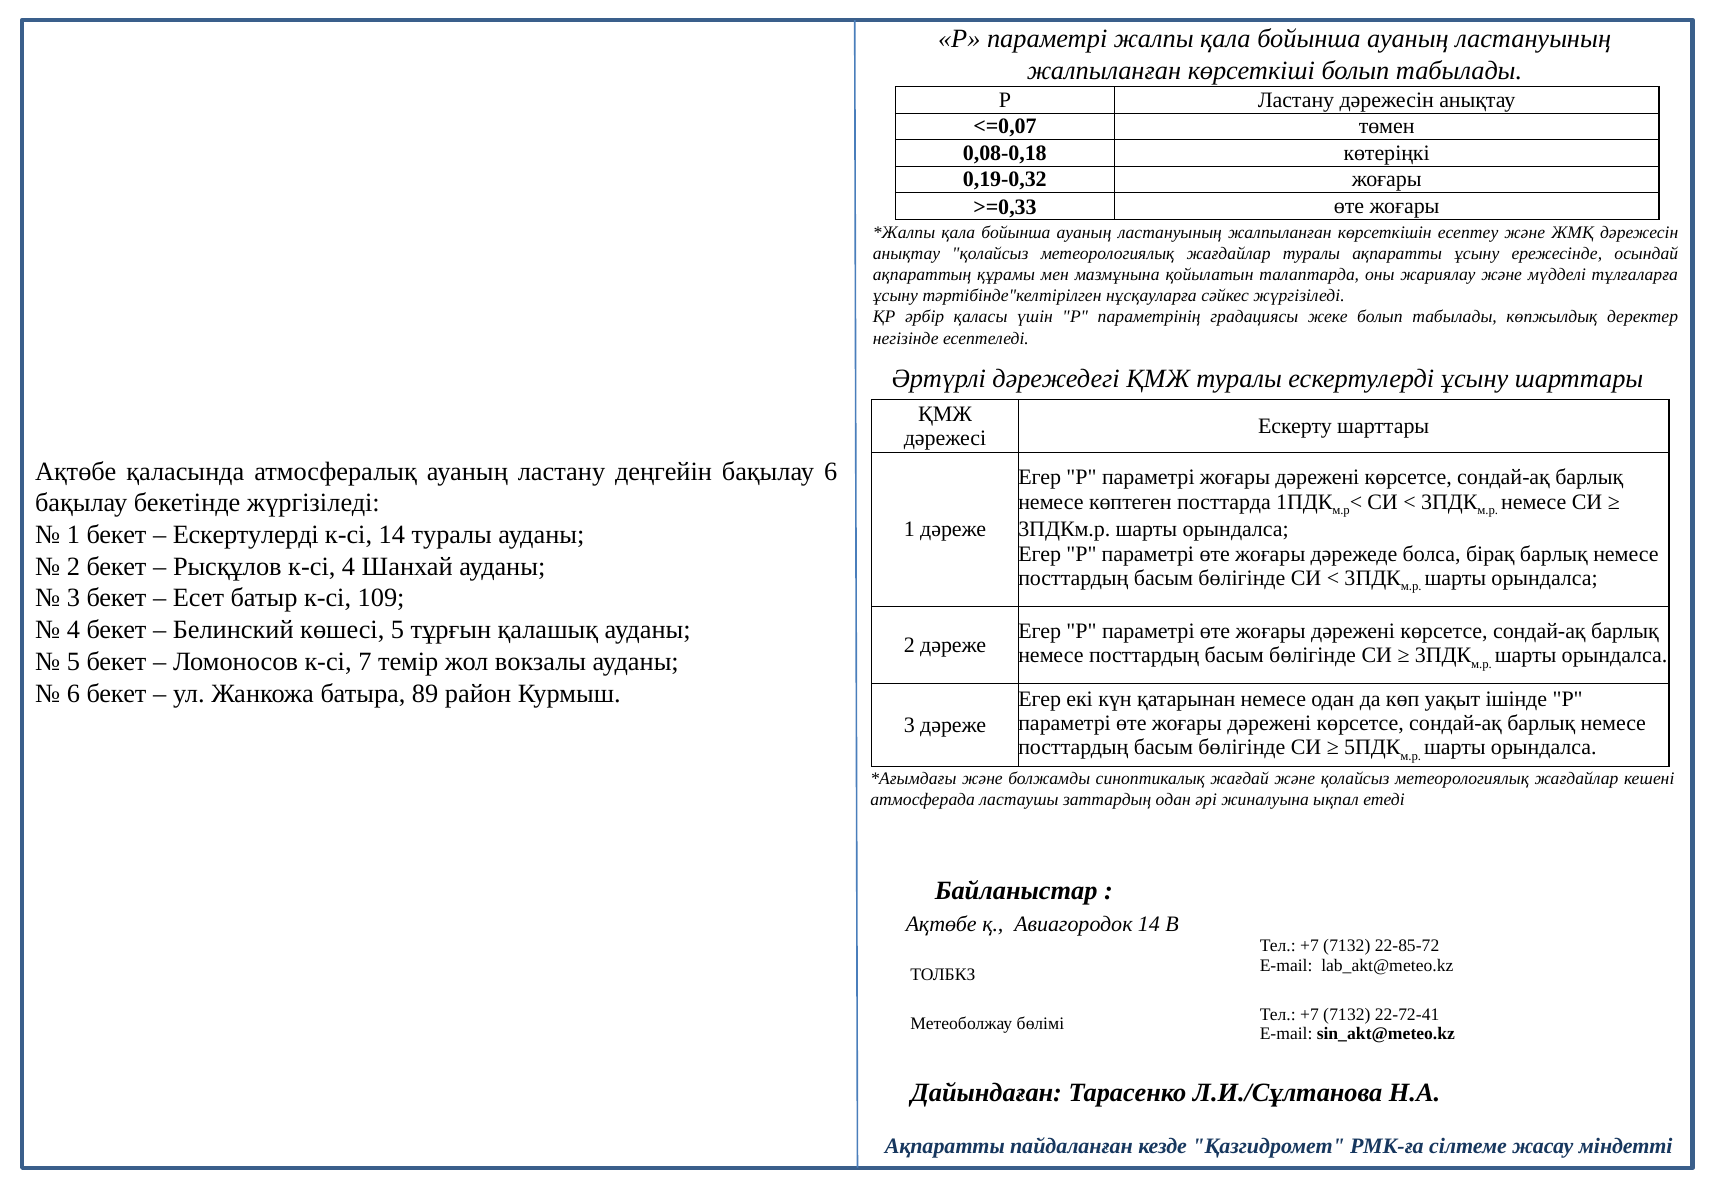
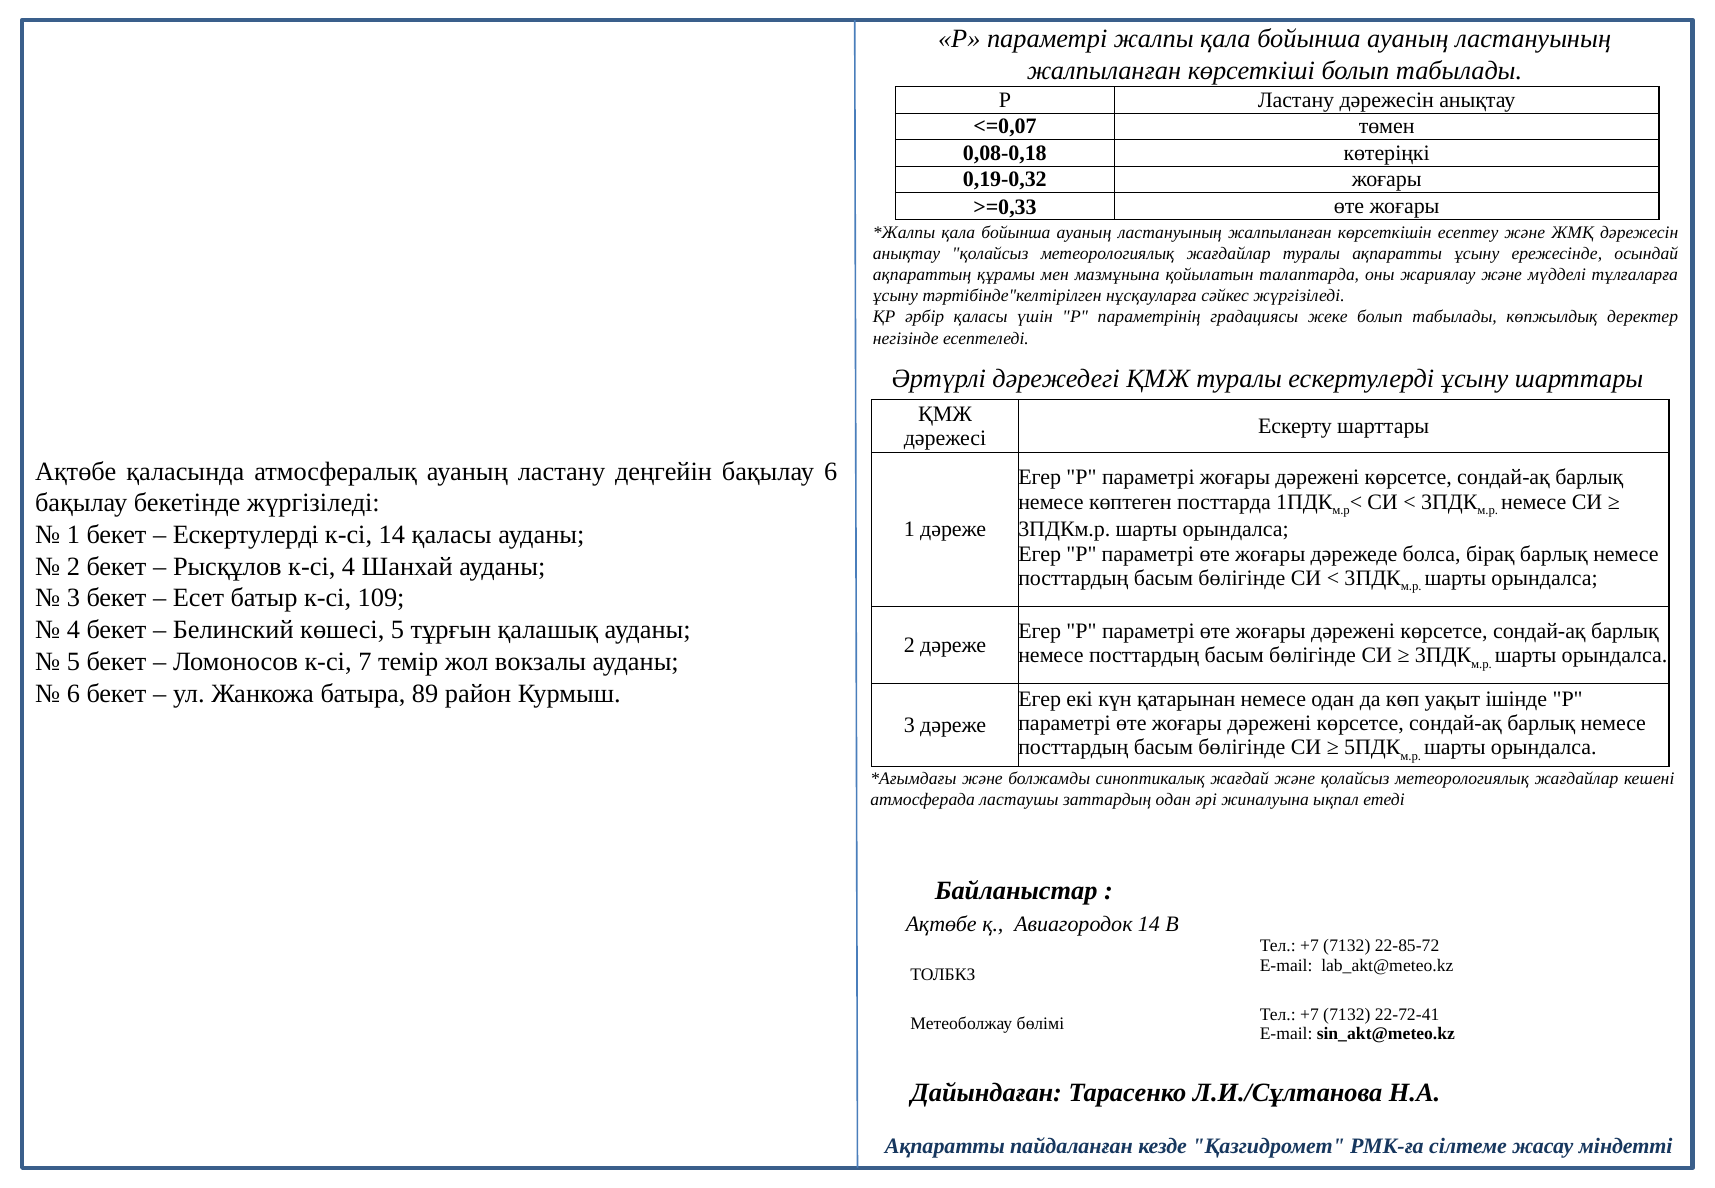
14 туралы: туралы -> қаласы
